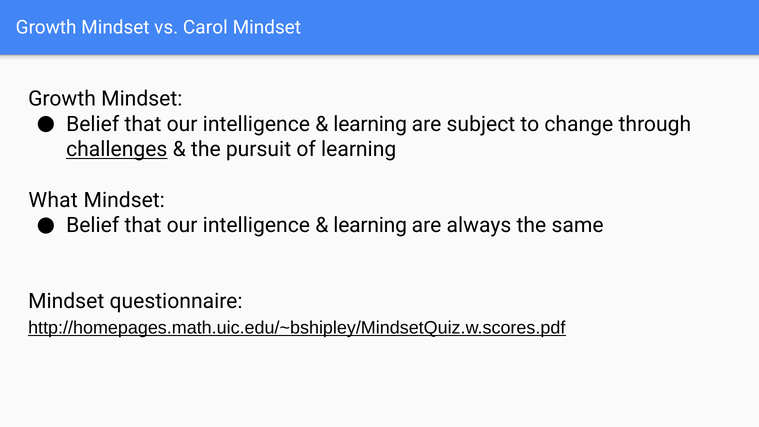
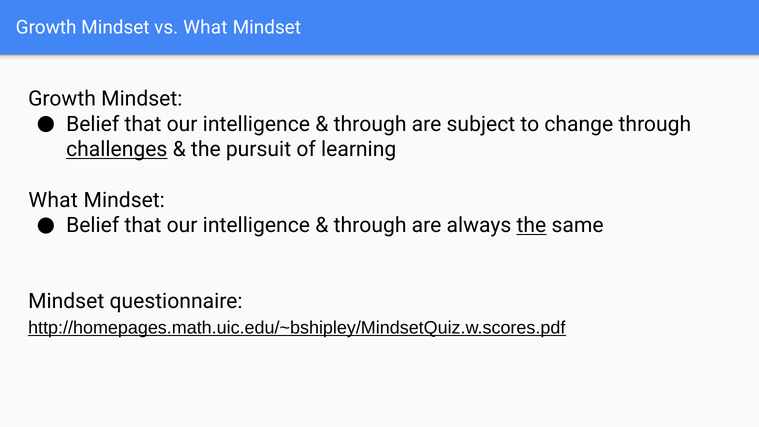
vs Carol: Carol -> What
learning at (370, 124): learning -> through
learning at (370, 225): learning -> through
the at (531, 225) underline: none -> present
